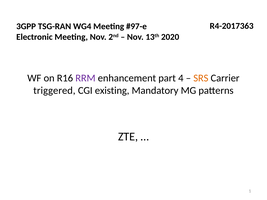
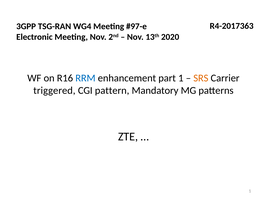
RRM colour: purple -> blue
part 4: 4 -> 1
existing: existing -> pattern
